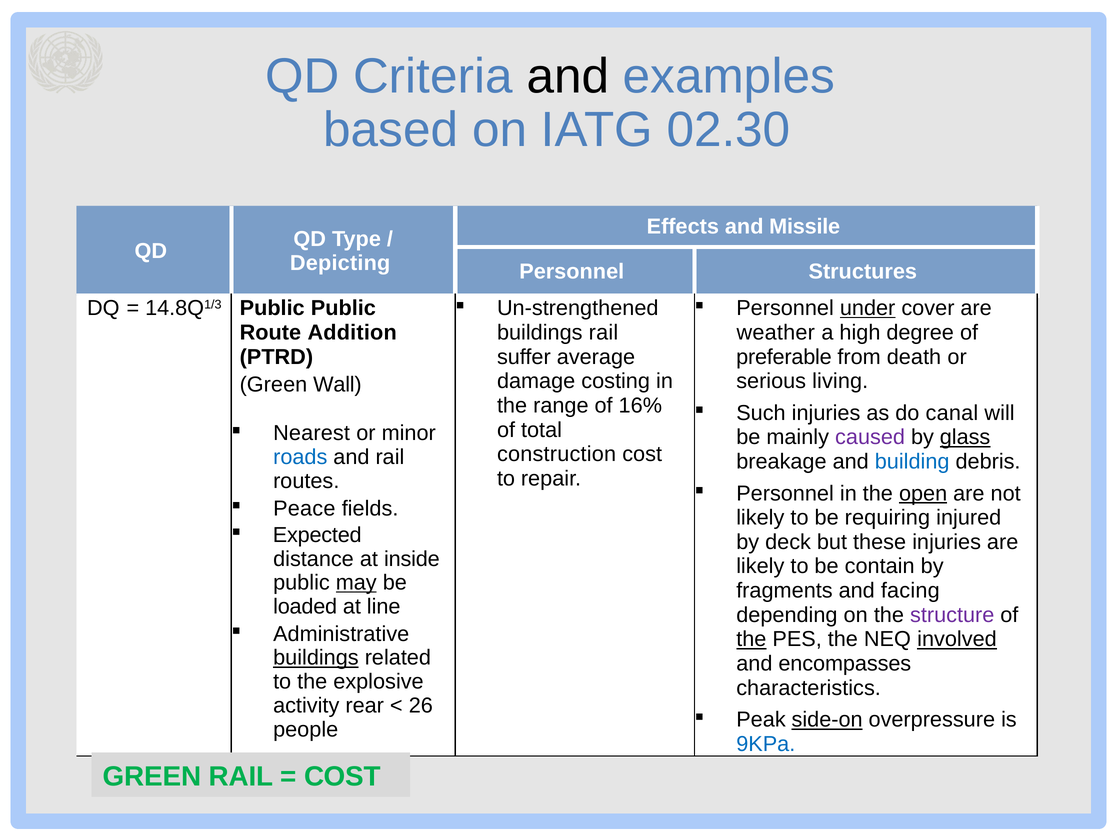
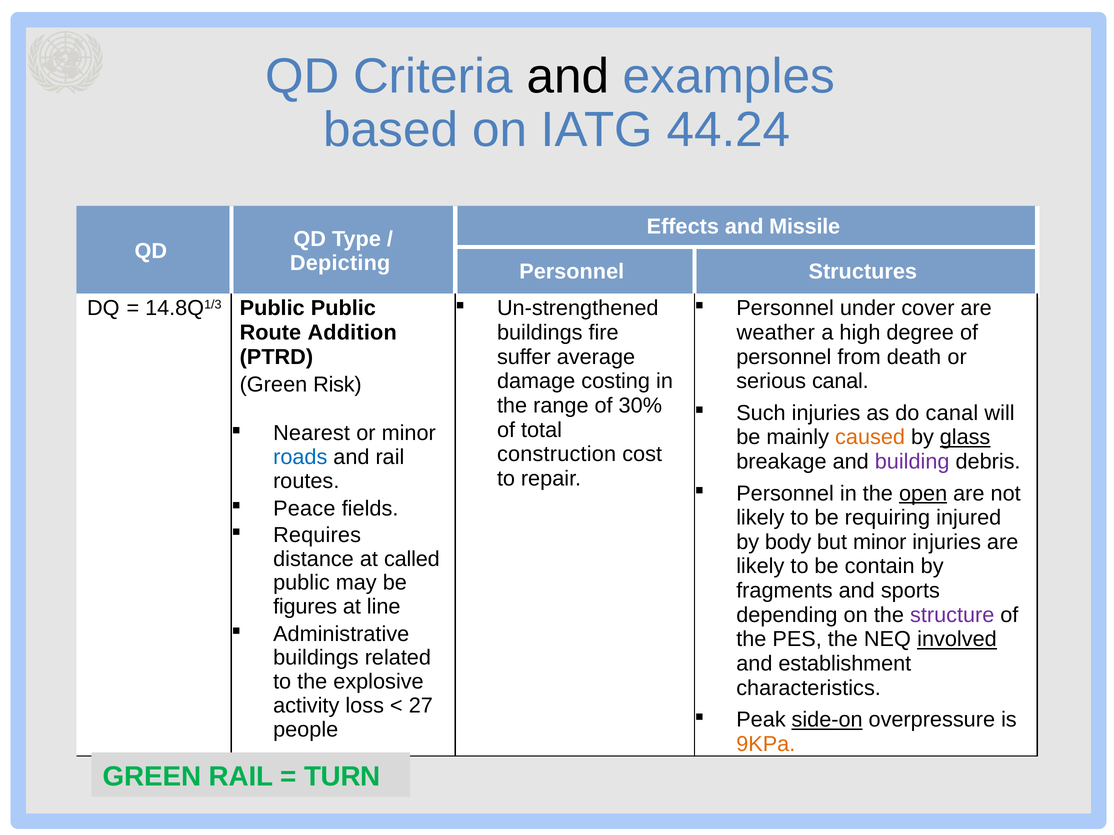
02.30: 02.30 -> 44.24
under underline: present -> none
buildings rail: rail -> fire
preferable at (784, 357): preferable -> personnel
serious living: living -> canal
Wall: Wall -> Risk
16%: 16% -> 30%
caused colour: purple -> orange
building colour: blue -> purple
Expected: Expected -> Requires
deck: deck -> body
but these: these -> minor
inside: inside -> called
may underline: present -> none
facing: facing -> sports
loaded: loaded -> figures
the at (751, 640) underline: present -> none
buildings at (316, 658) underline: present -> none
encompasses: encompasses -> establishment
rear: rear -> loss
26: 26 -> 27
9KPa colour: blue -> orange
COST at (342, 777): COST -> TURN
